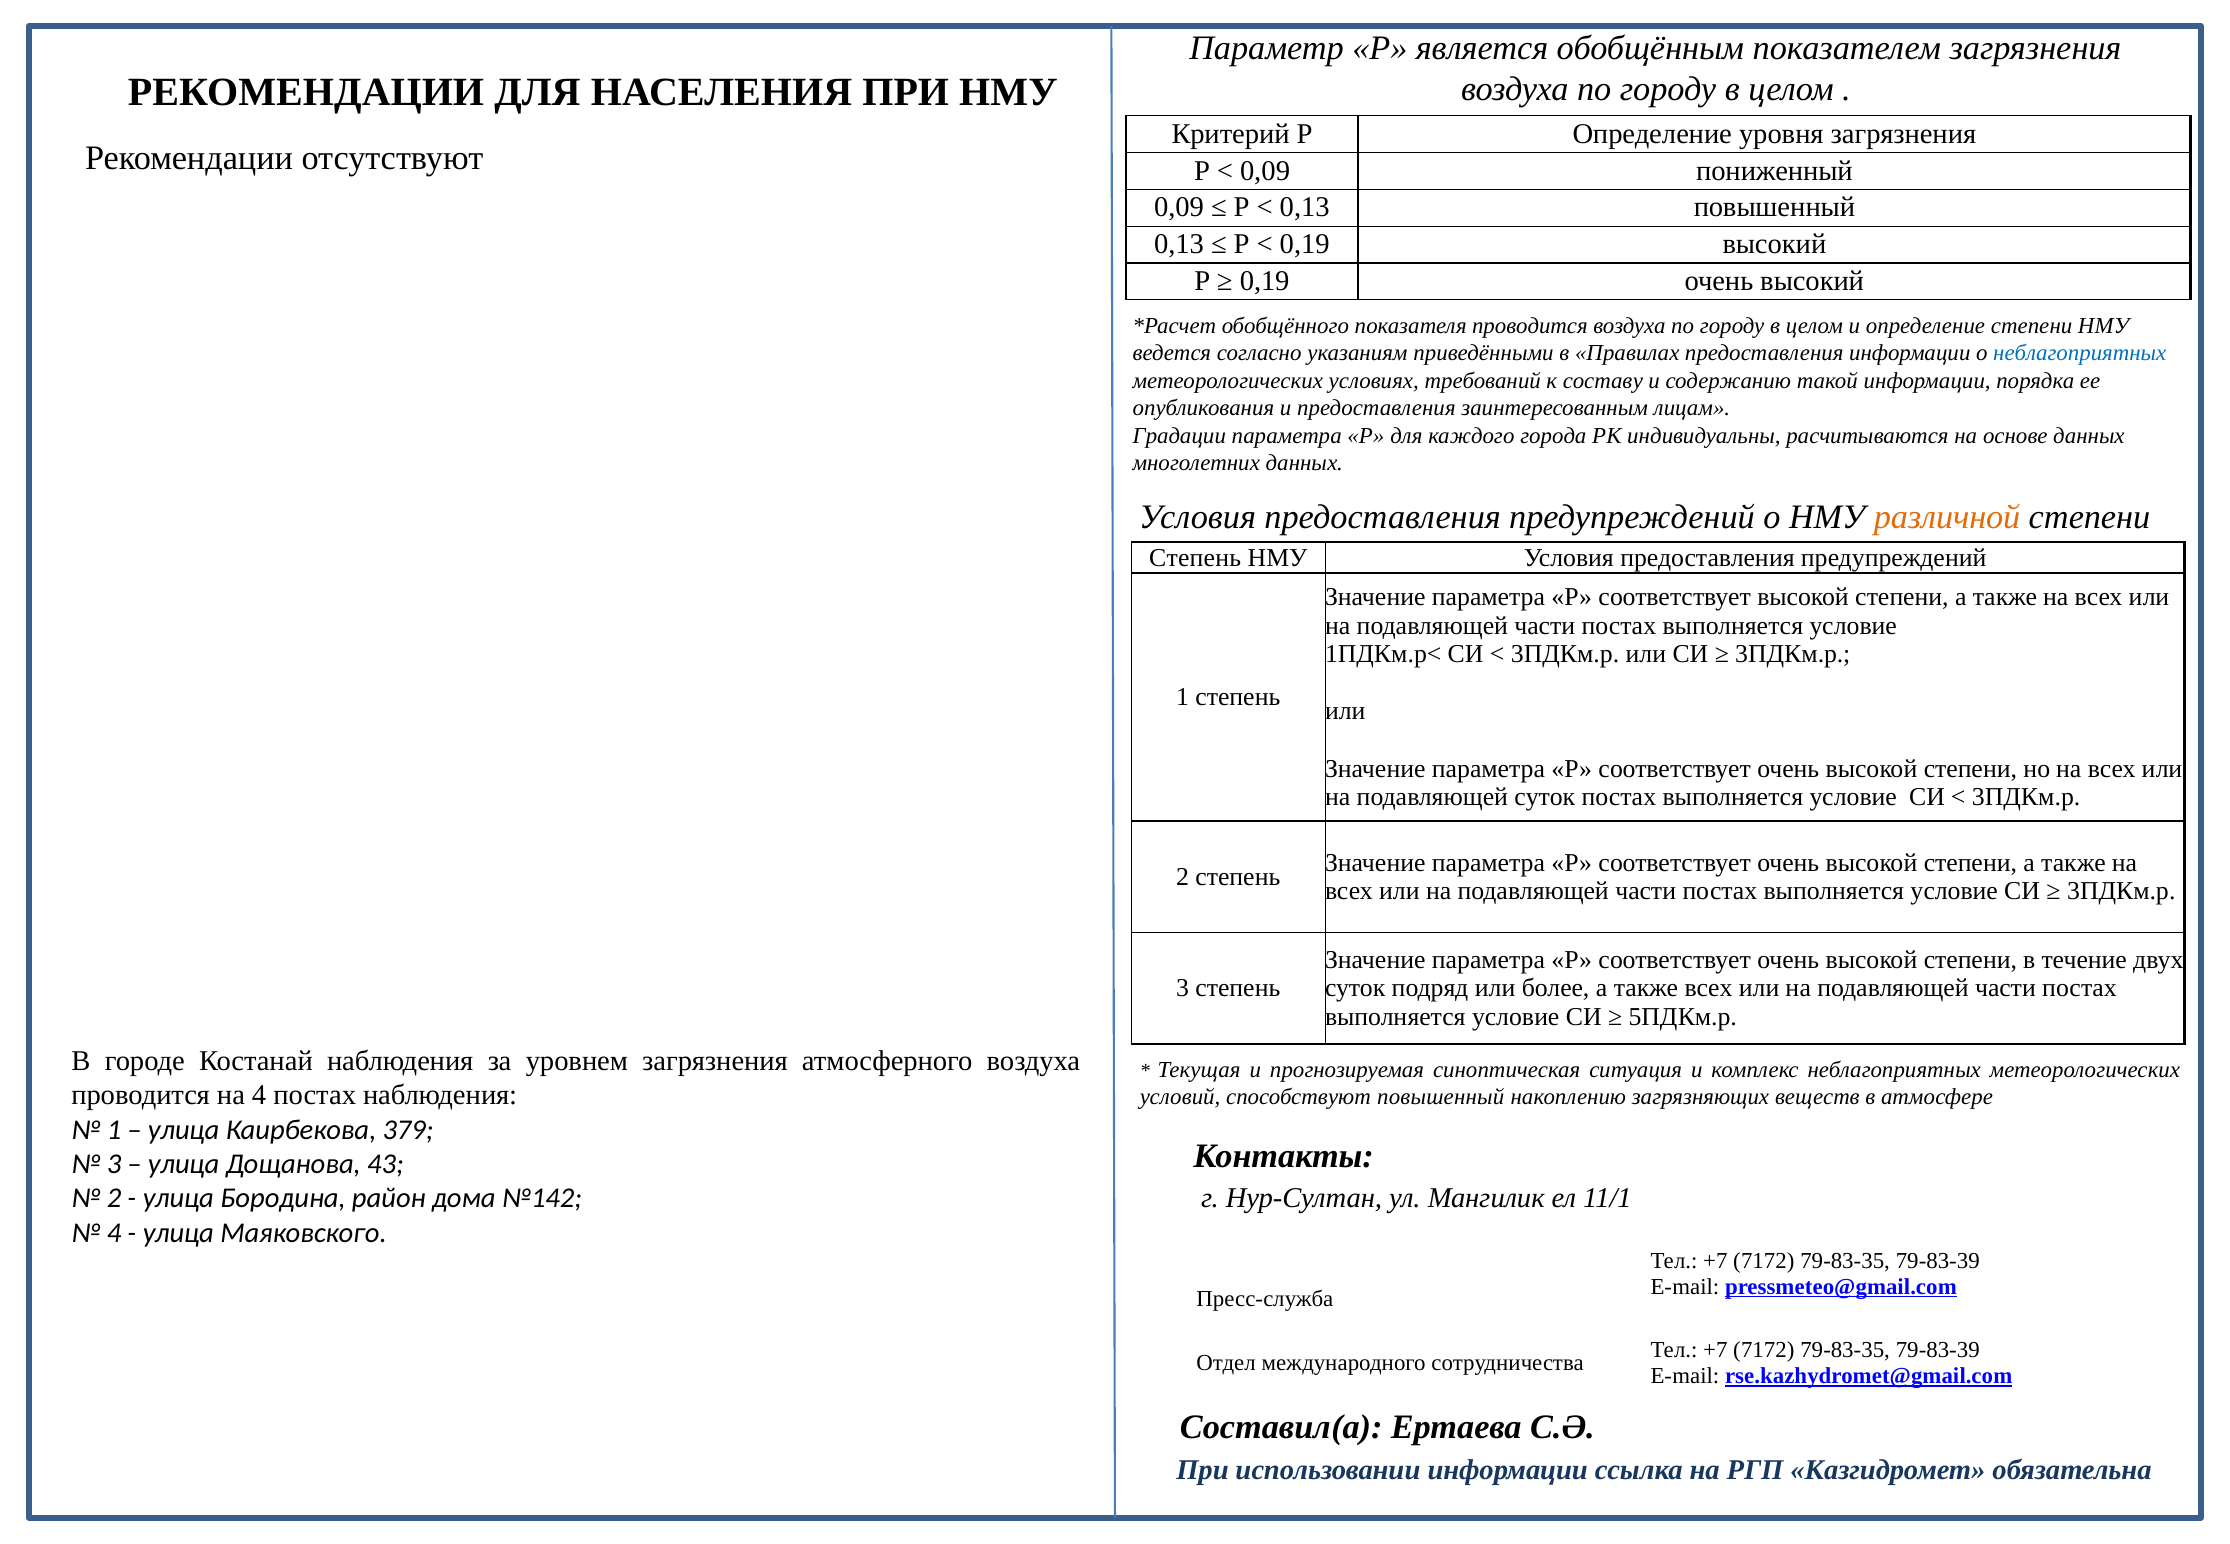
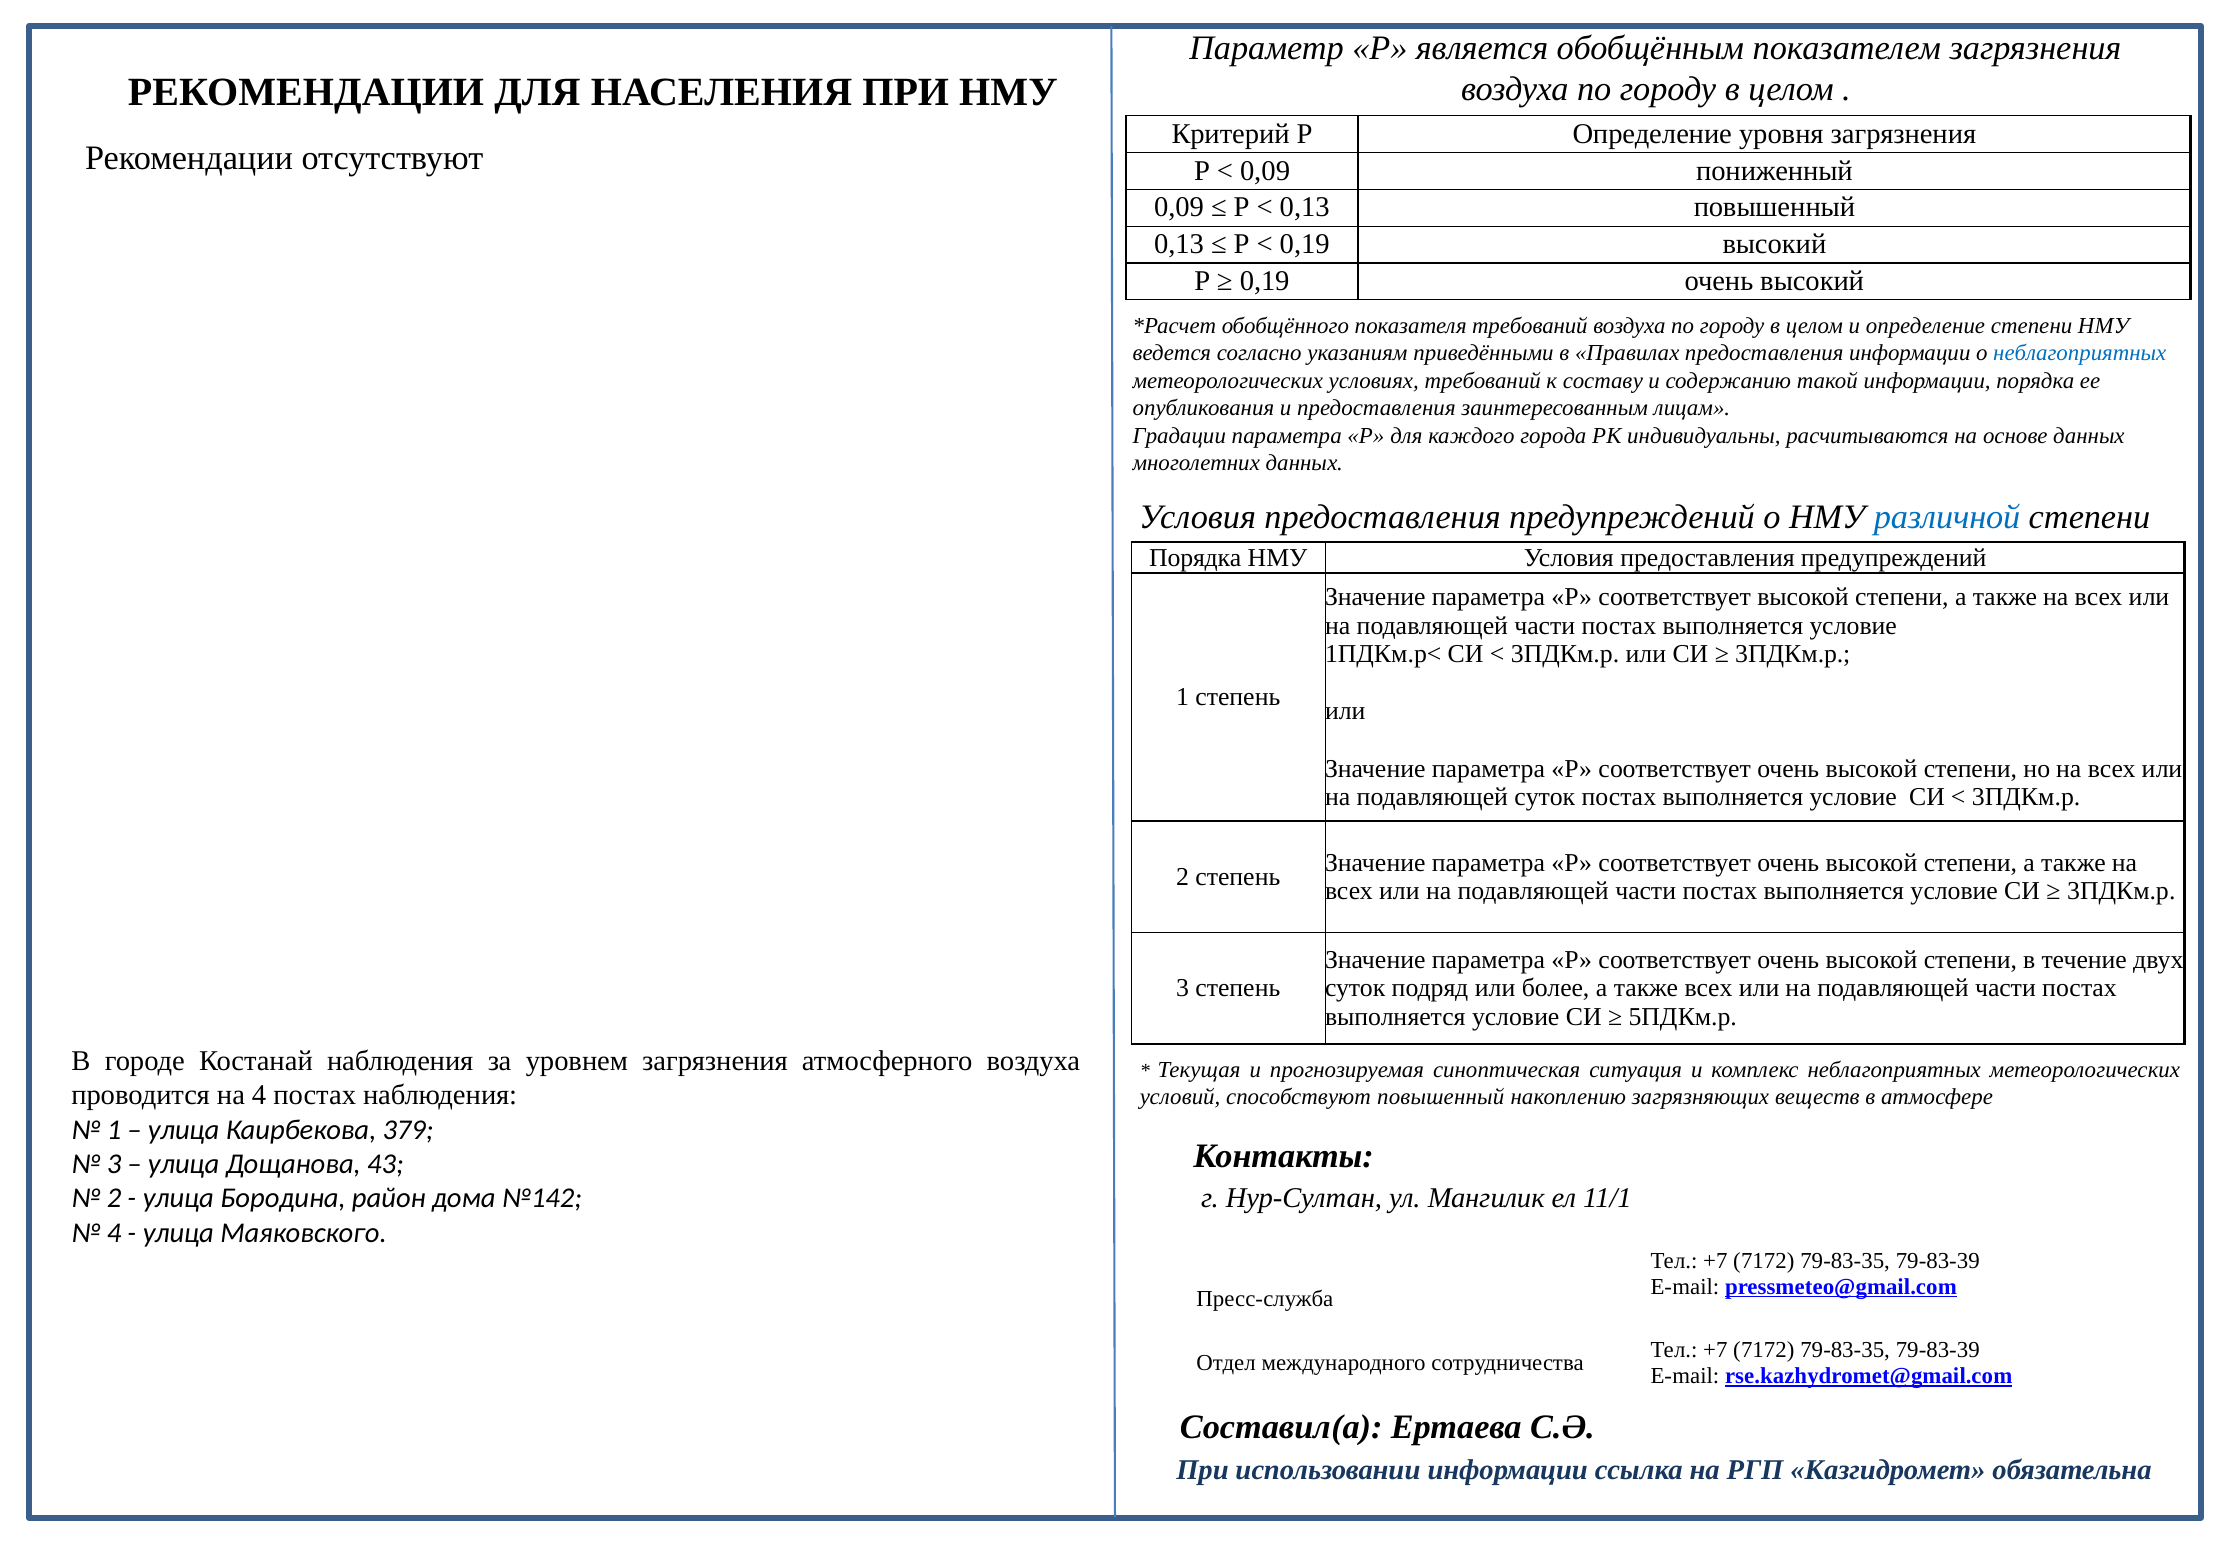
показателя проводится: проводится -> требований
различной colour: orange -> blue
Степень at (1195, 558): Степень -> Порядка
